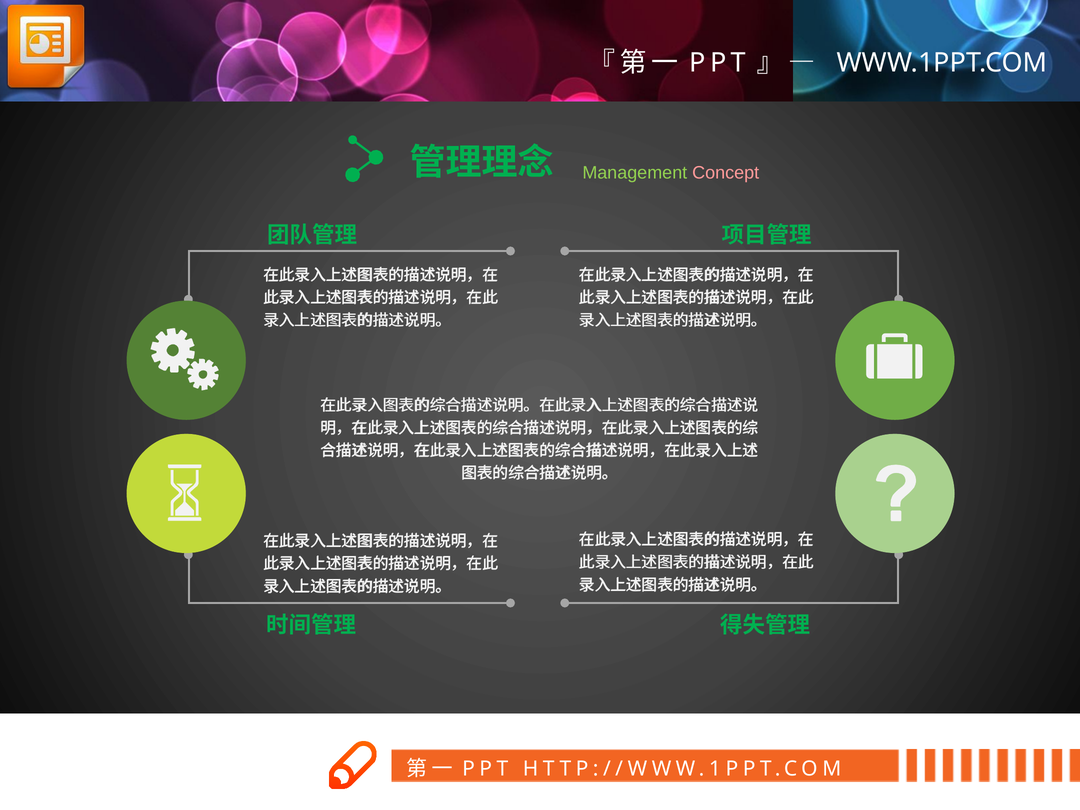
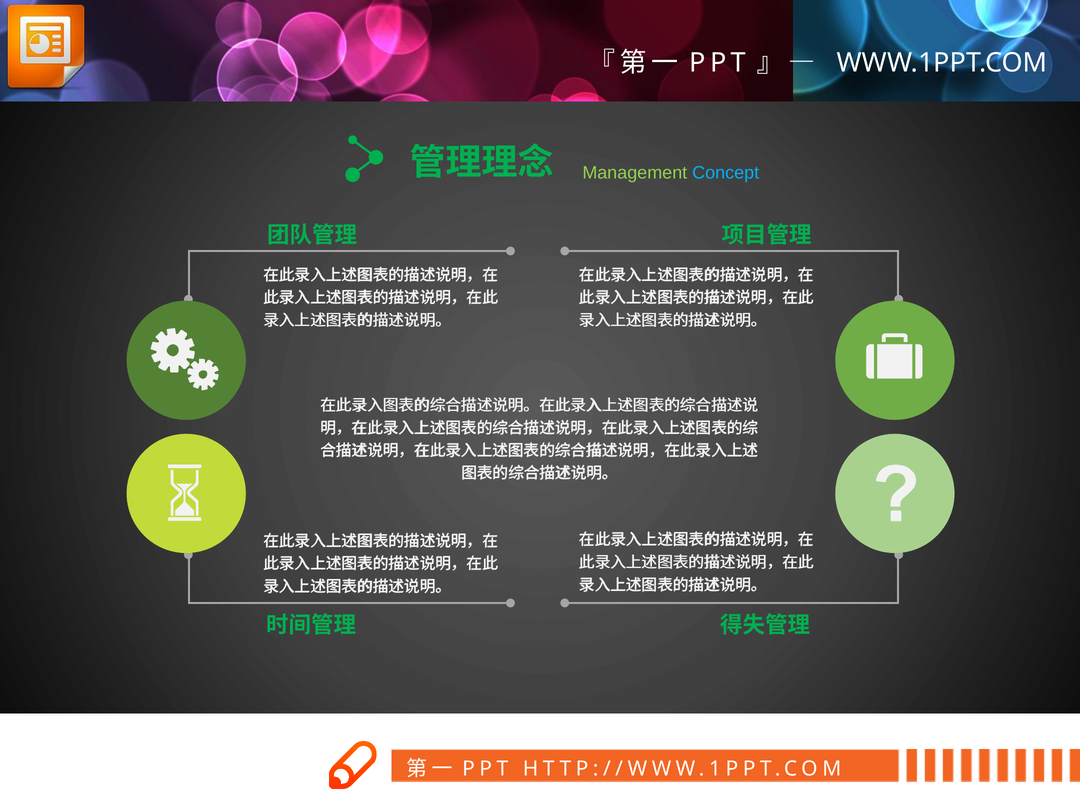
Concept colour: pink -> light blue
